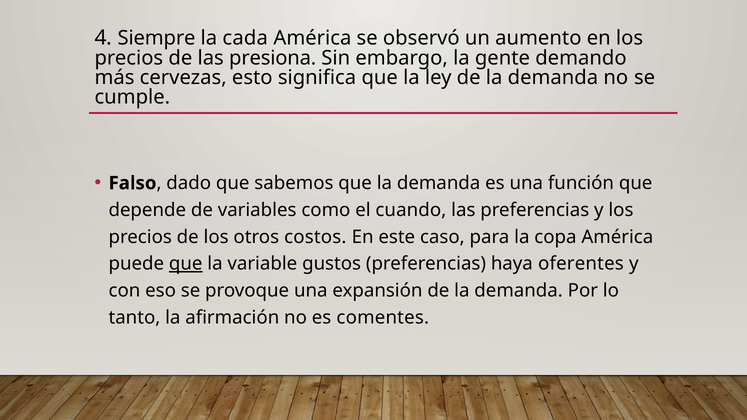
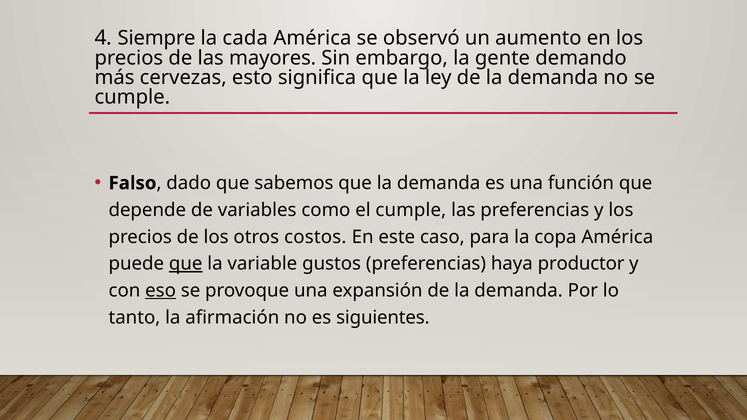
presiona: presiona -> mayores
el cuando: cuando -> cumple
oferentes: oferentes -> productor
eso underline: none -> present
comentes: comentes -> siguientes
